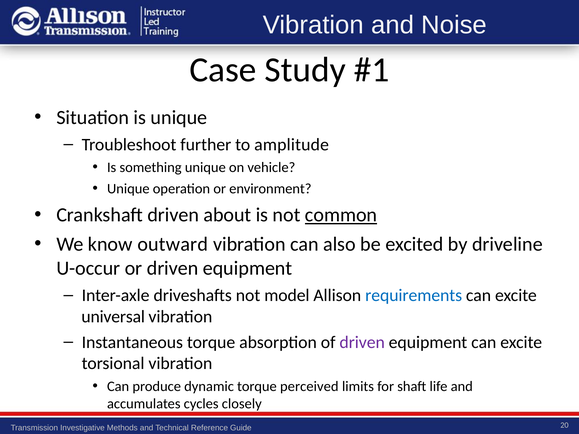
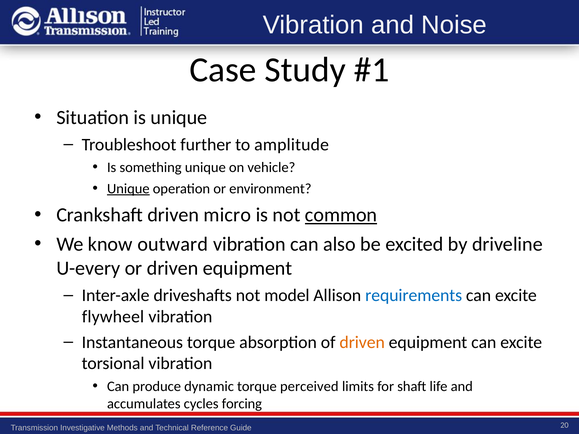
Unique at (128, 189) underline: none -> present
about: about -> micro
U-occur: U-occur -> U-every
universal: universal -> flywheel
driven at (362, 342) colour: purple -> orange
closely: closely -> forcing
